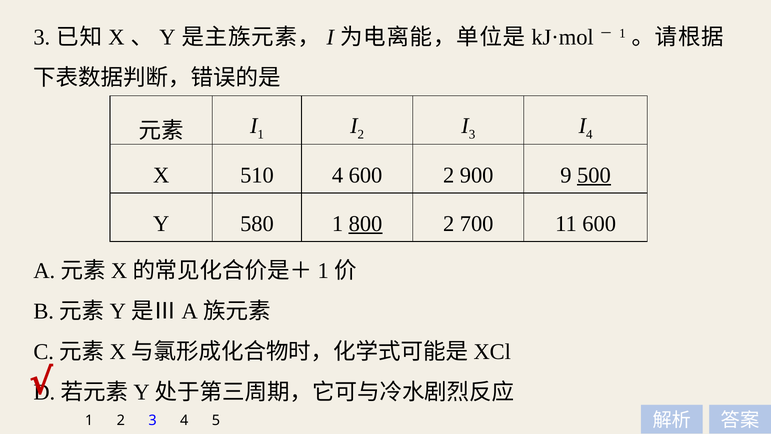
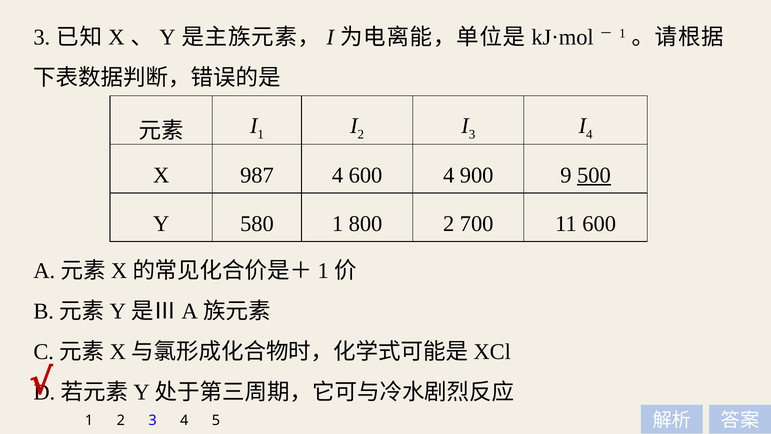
510: 510 -> 987
600 2: 2 -> 4
800 underline: present -> none
